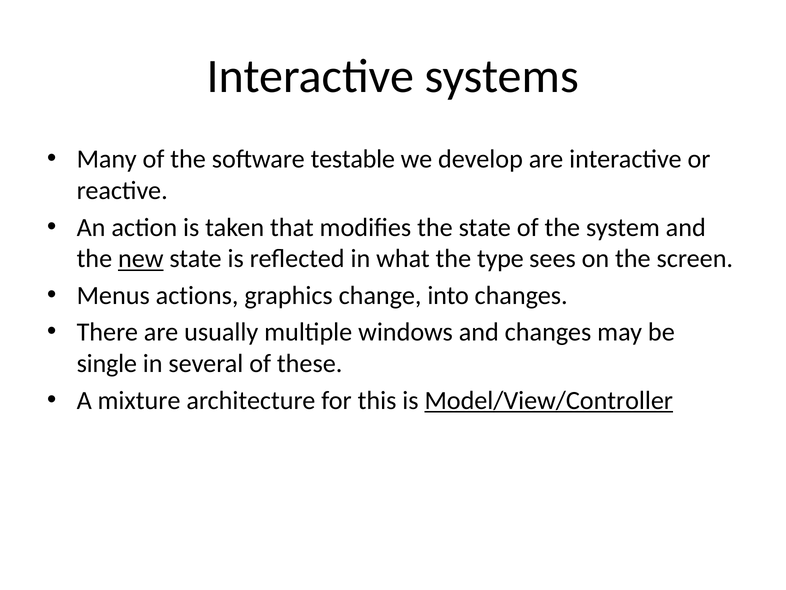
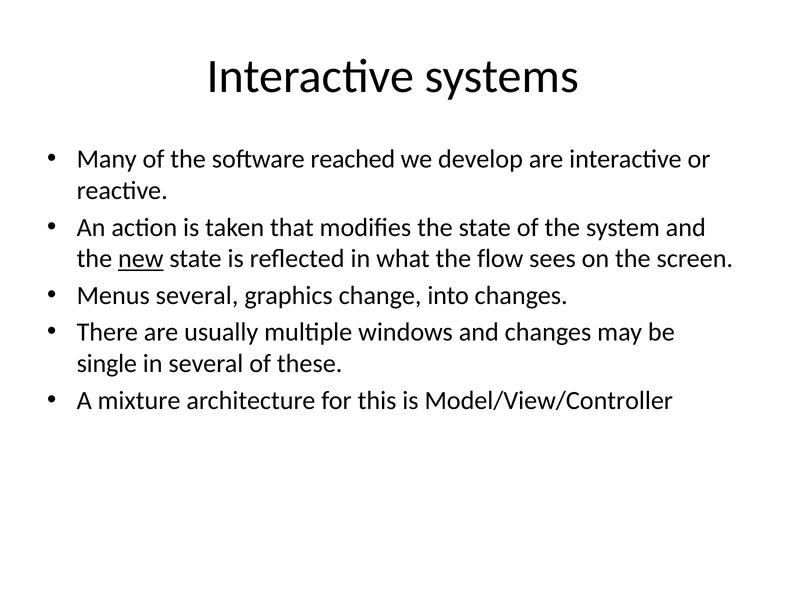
testable: testable -> reached
type: type -> flow
Menus actions: actions -> several
Model/View/Controller underline: present -> none
